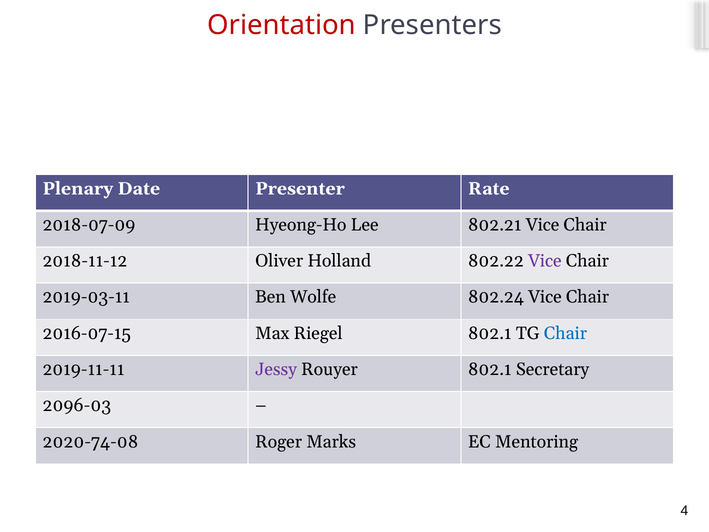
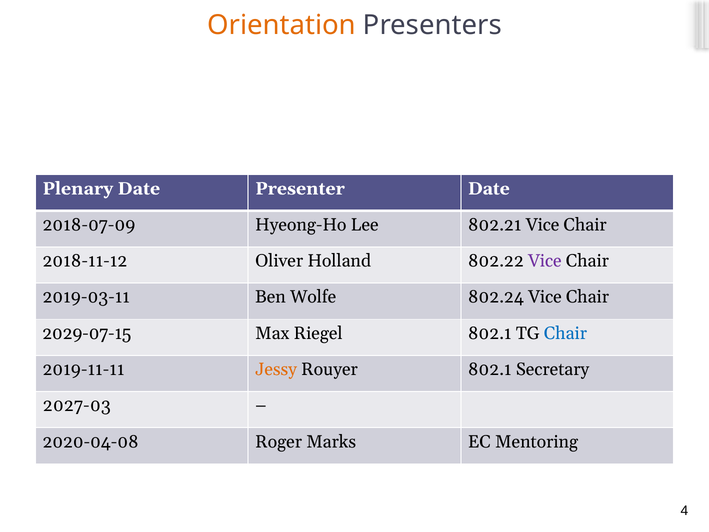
Orientation colour: red -> orange
Presenter Rate: Rate -> Date
2016-07-15: 2016-07-15 -> 2029-07-15
Jessy colour: purple -> orange
2096-03: 2096-03 -> 2027-03
2020-74-08: 2020-74-08 -> 2020-04-08
